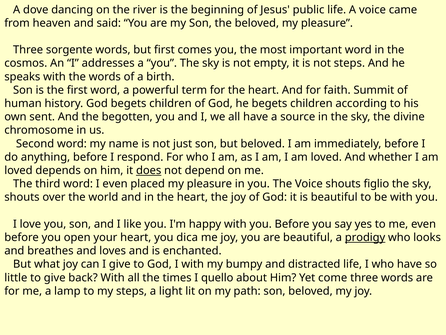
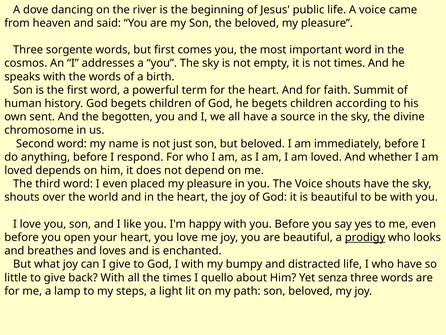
not steps: steps -> times
does underline: present -> none
shouts figlio: figlio -> have
you dica: dica -> love
come: come -> senza
